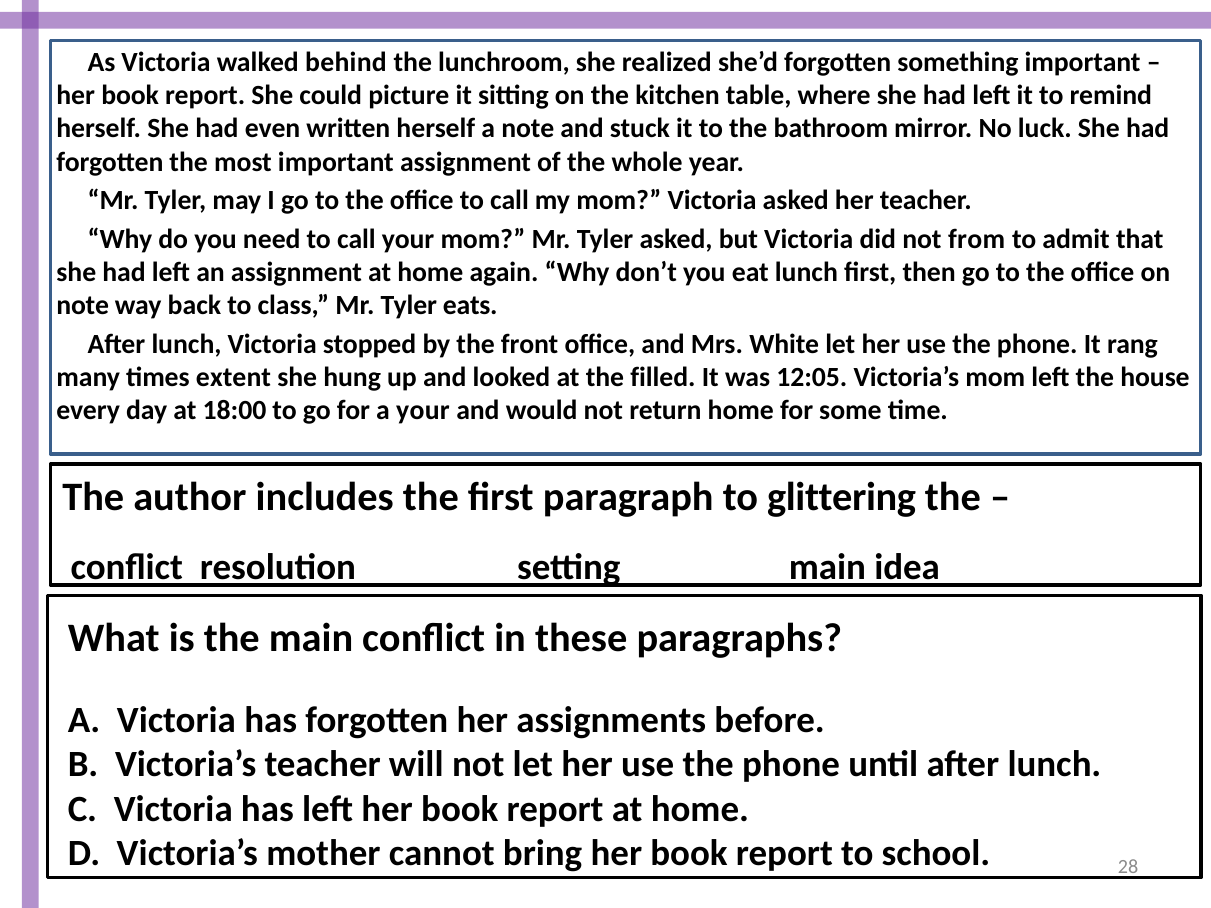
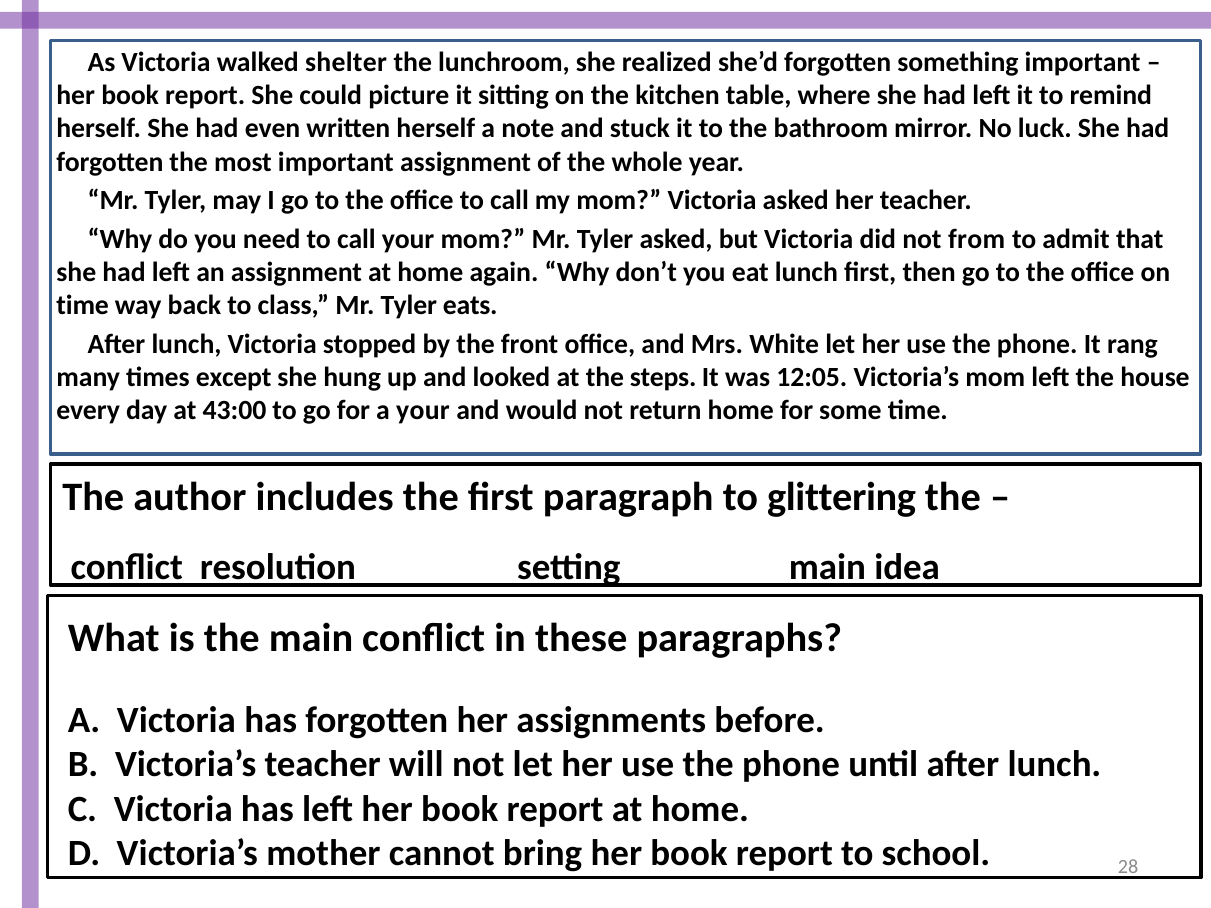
behind: behind -> shelter
note at (83, 306): note -> time
extent: extent -> except
filled: filled -> steps
18:00: 18:00 -> 43:00
